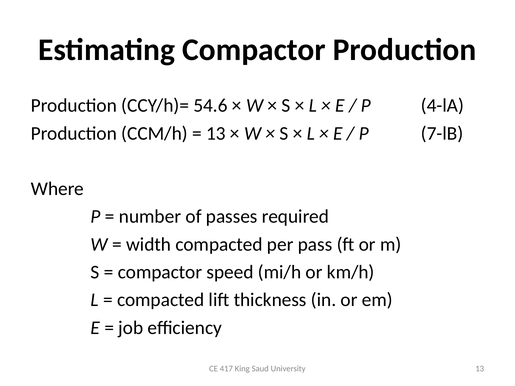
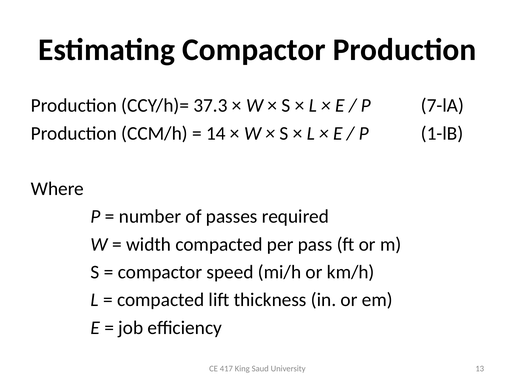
54.6: 54.6 -> 37.3
4-lA: 4-lA -> 7-lA
13 at (216, 133): 13 -> 14
7-lB: 7-lB -> 1-lB
